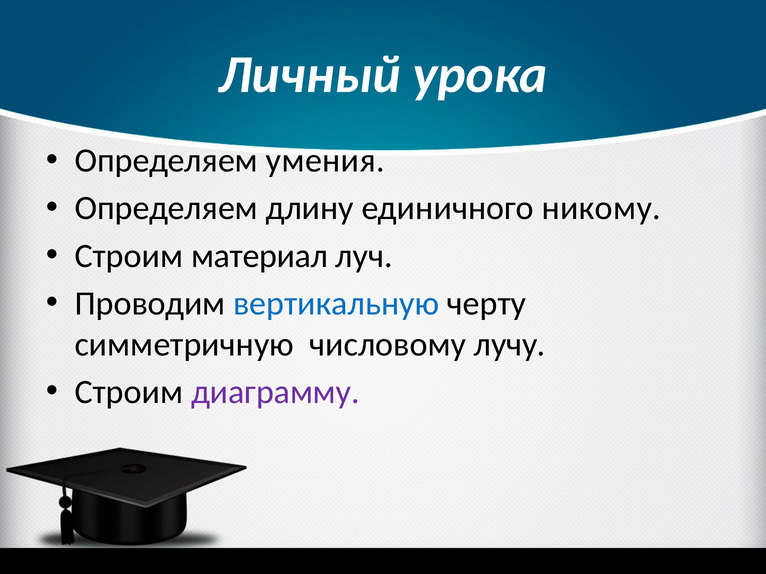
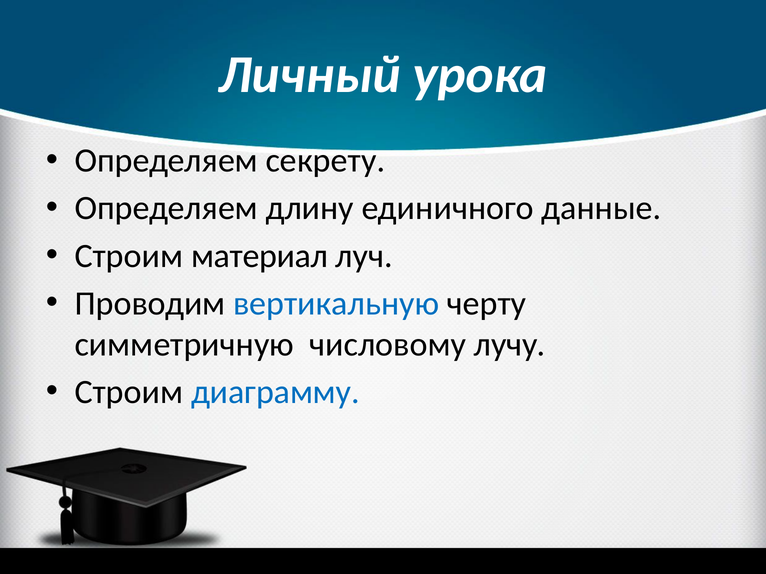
умения: умения -> секрету
никому: никому -> данные
диаграмму colour: purple -> blue
